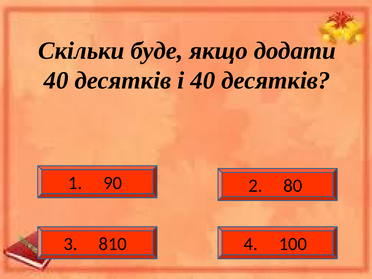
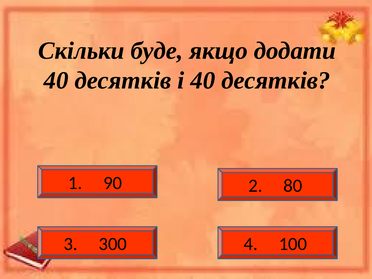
810: 810 -> 300
